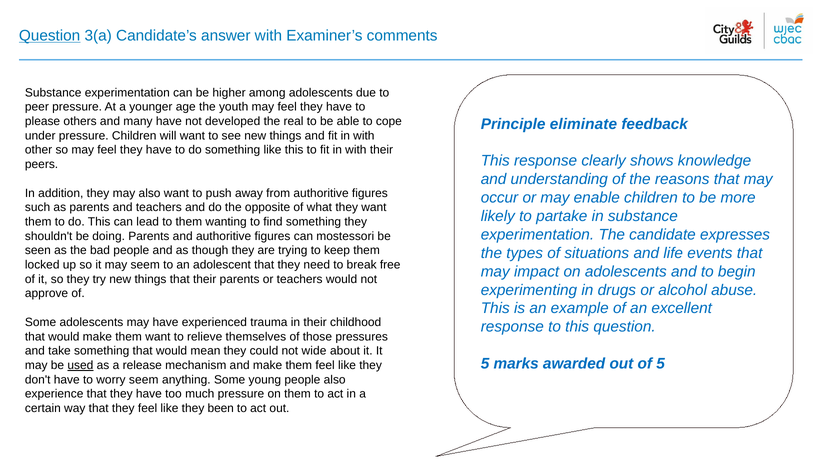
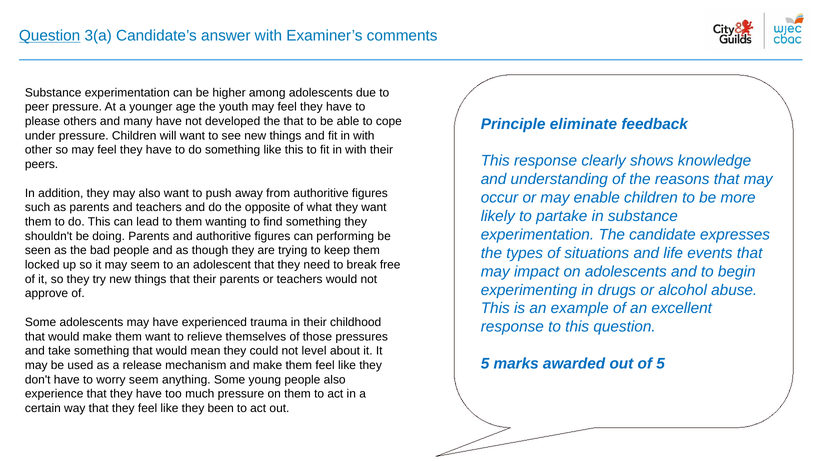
the real: real -> that
mostessori: mostessori -> performing
wide: wide -> level
used underline: present -> none
